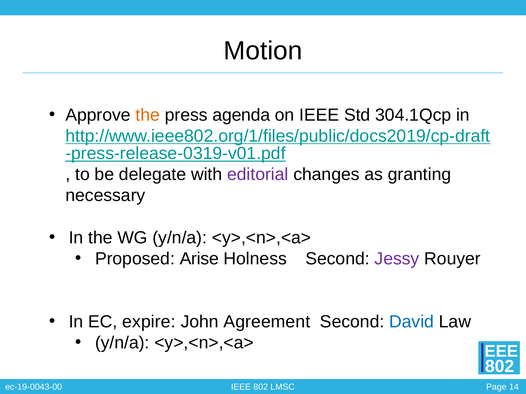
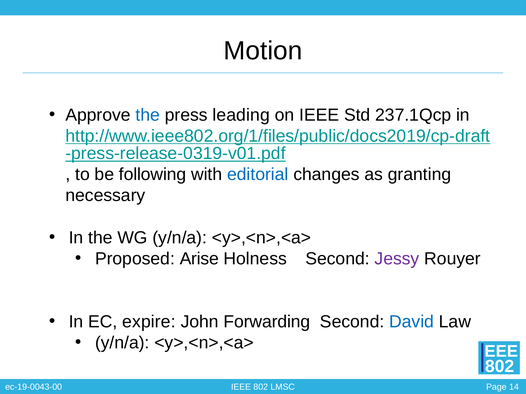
the at (148, 115) colour: orange -> blue
agenda: agenda -> leading
304.1Qcp: 304.1Qcp -> 237.1Qcp
delegate: delegate -> following
editorial colour: purple -> blue
Agreement: Agreement -> Forwarding
